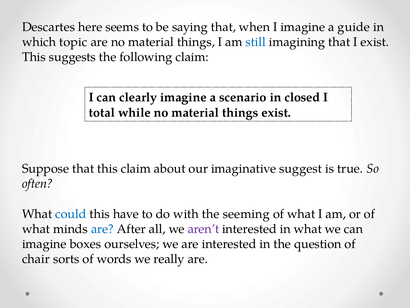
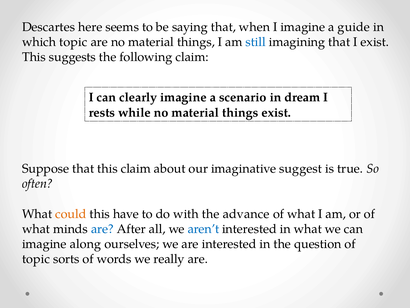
closed: closed -> dream
total: total -> rests
could colour: blue -> orange
seeming: seeming -> advance
aren’t colour: purple -> blue
boxes: boxes -> along
chair at (36, 259): chair -> topic
